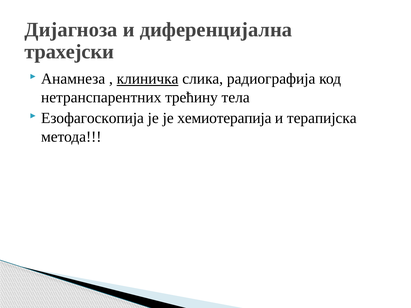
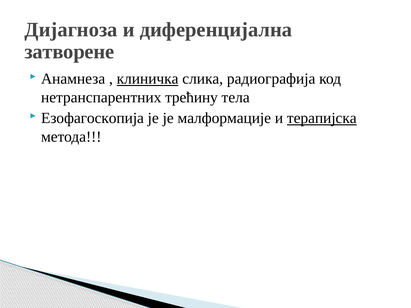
трахејски: трахејски -> затворене
хемиотерапија: хемиотерапија -> малформације
терапијска underline: none -> present
